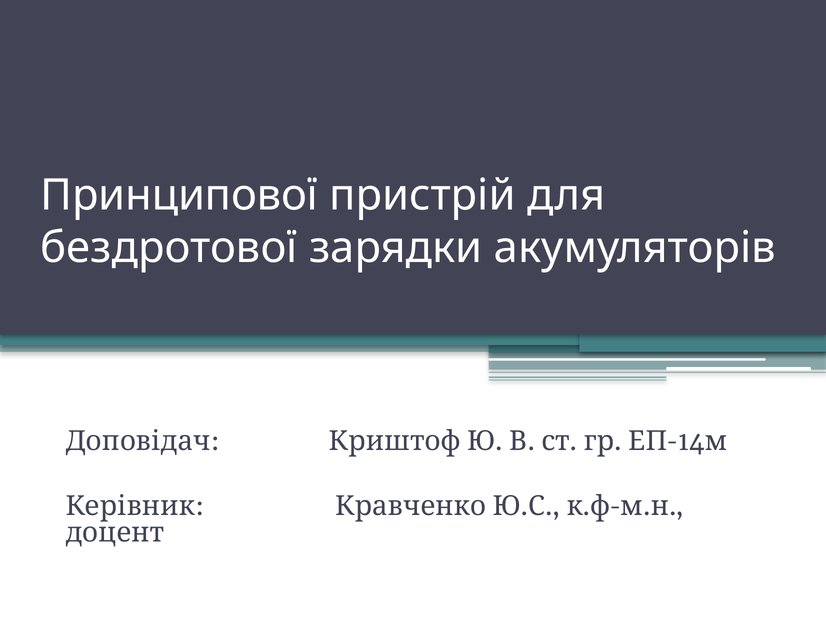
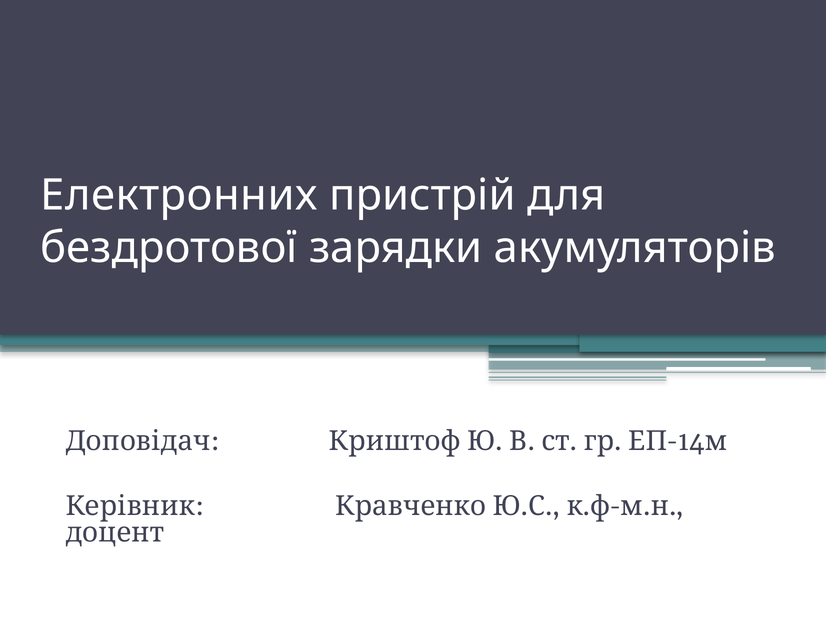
Принципової: Принципової -> Електронних
